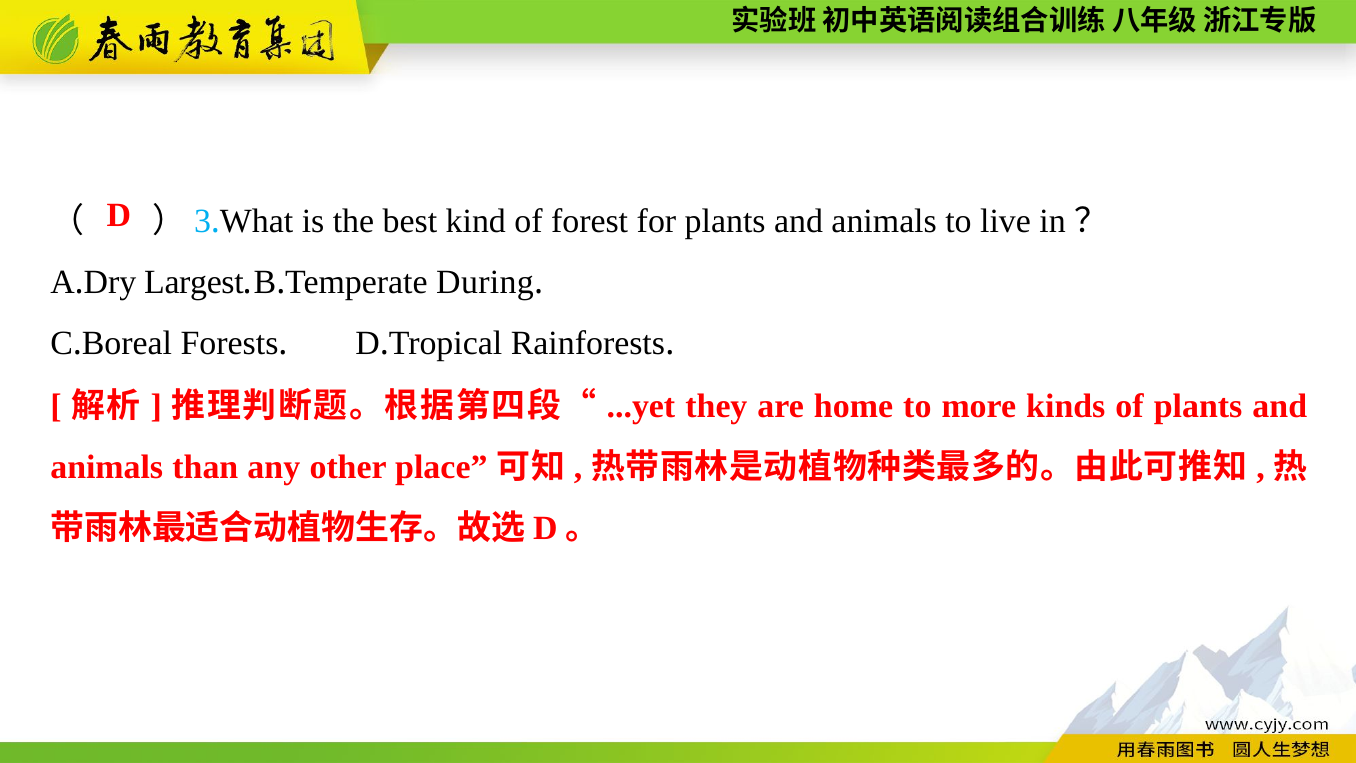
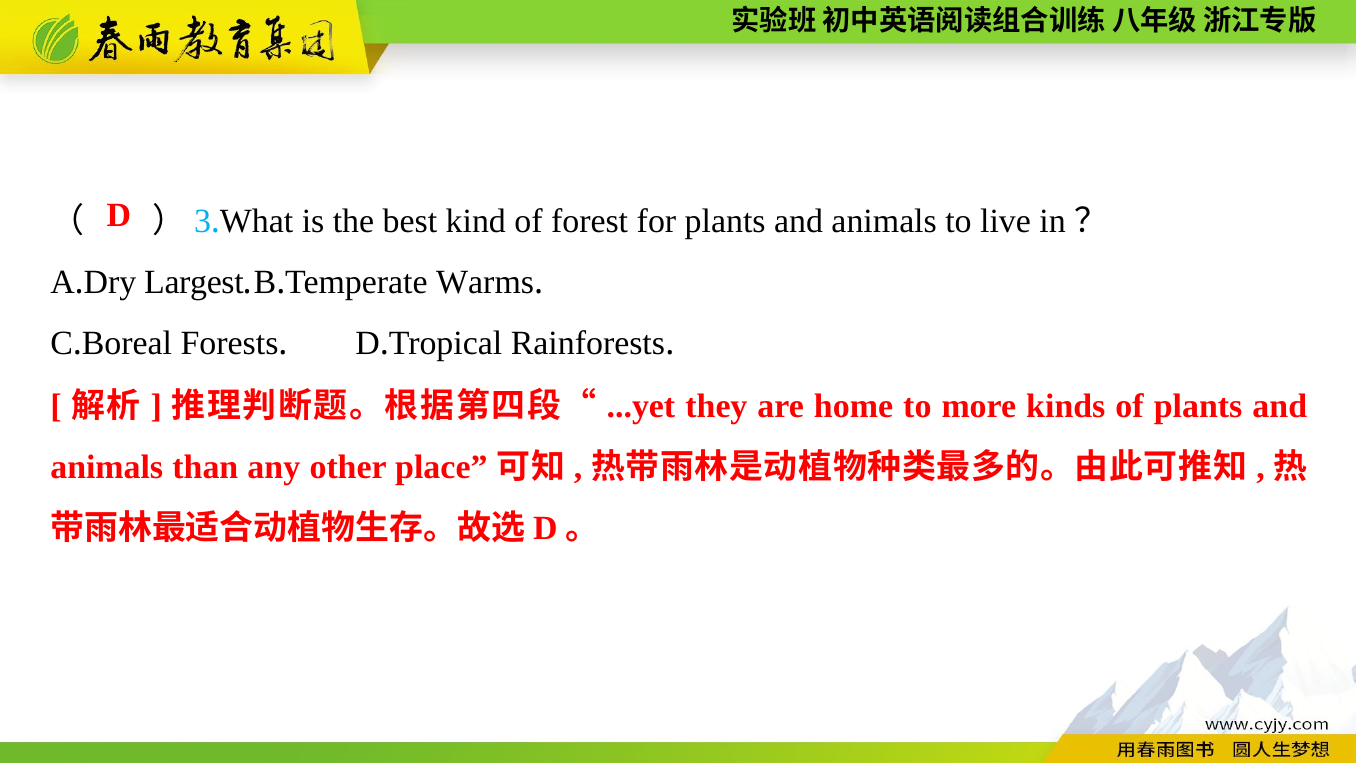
During: During -> Warms
